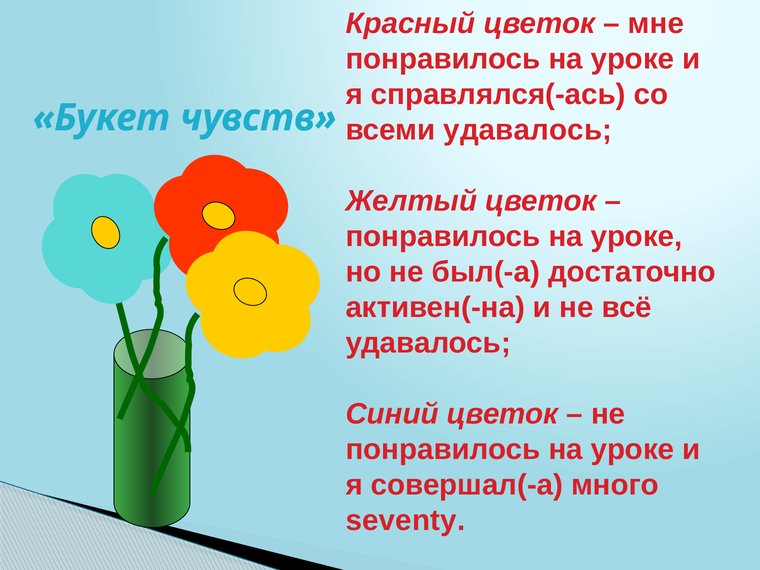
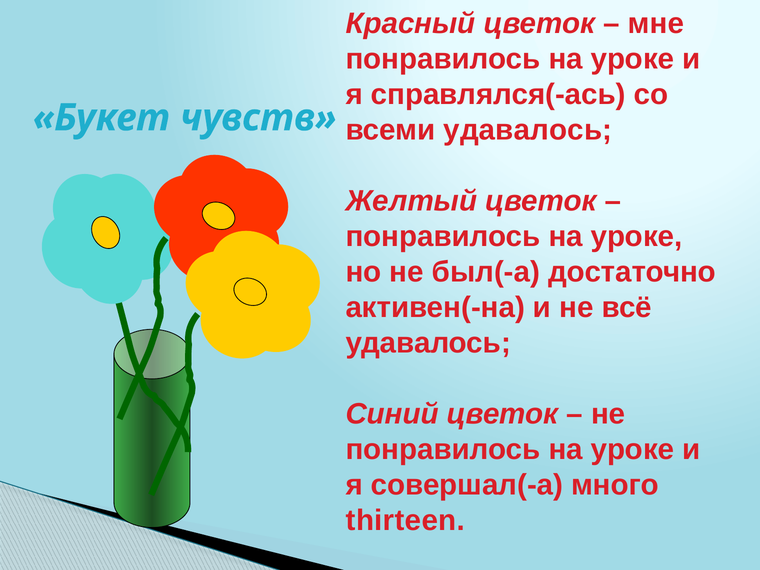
seventy: seventy -> thirteen
